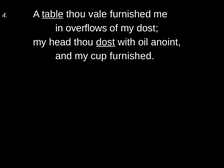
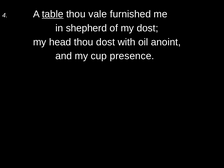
overflows: overflows -> shepherd
dost at (106, 42) underline: present -> none
cup furnished: furnished -> presence
